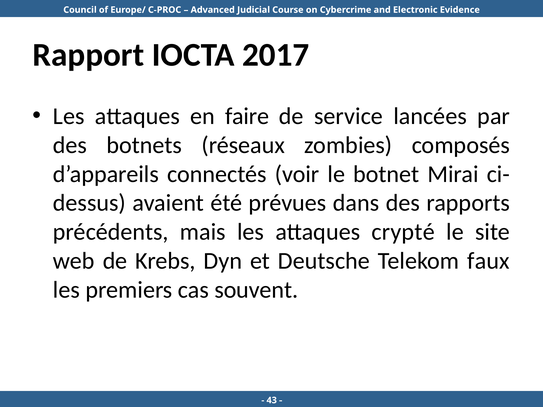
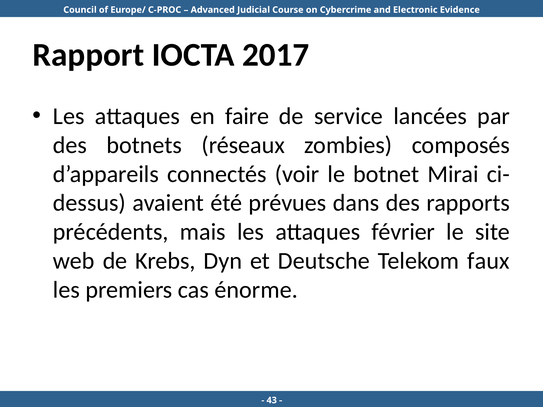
crypté: crypté -> février
souvent: souvent -> énorme
